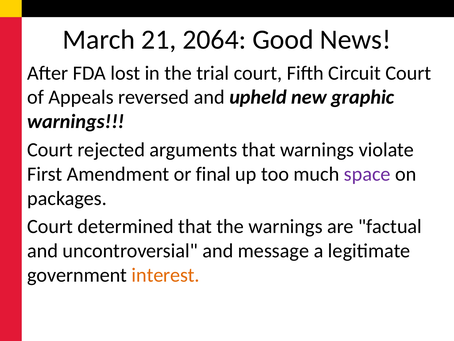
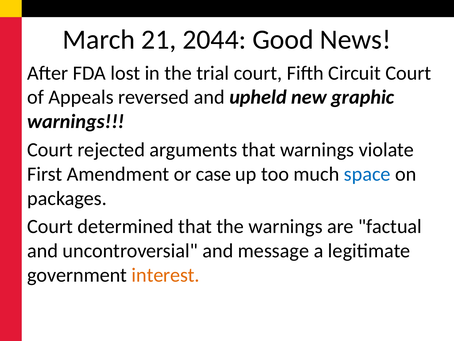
2064: 2064 -> 2044
final: final -> case
space colour: purple -> blue
